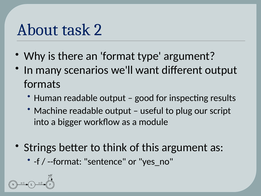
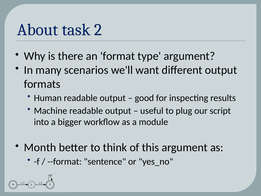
Strings: Strings -> Month
